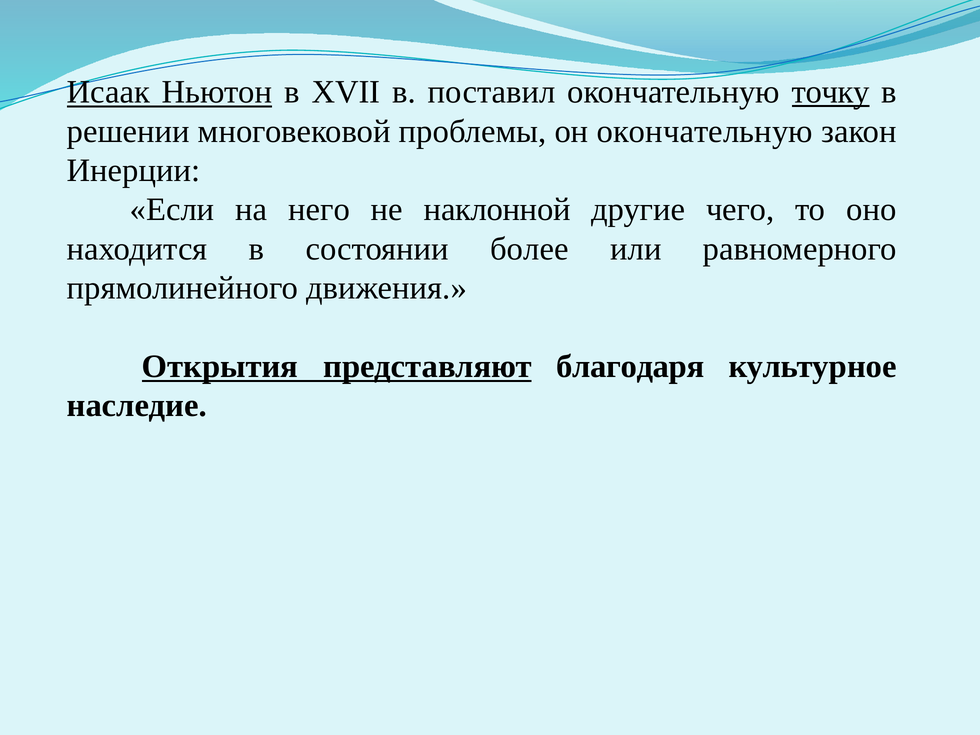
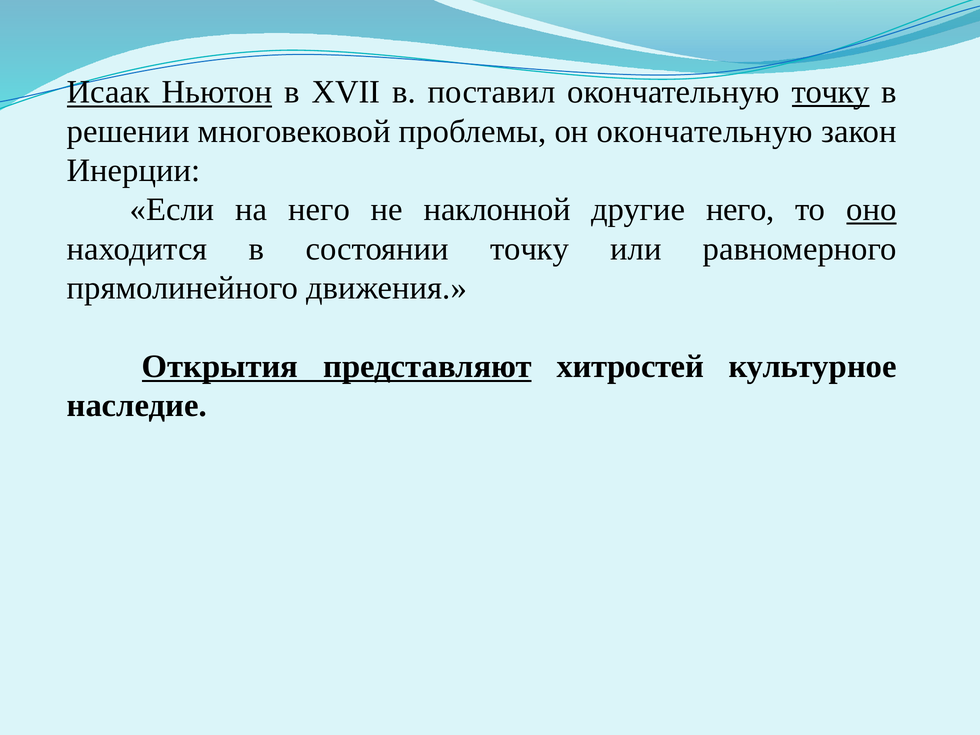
другие чего: чего -> него
оно underline: none -> present
состоянии более: более -> точку
благодаря: благодаря -> хитростей
